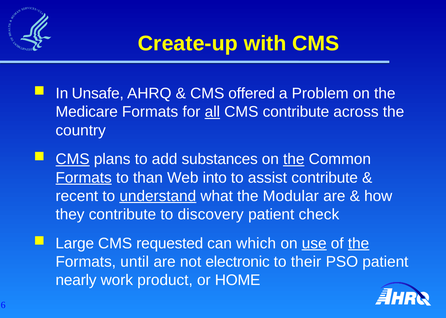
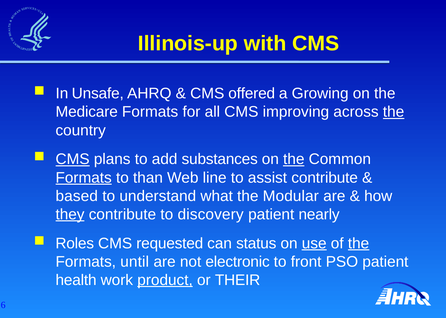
Create-up: Create-up -> Illinois-up
Problem: Problem -> Growing
all underline: present -> none
CMS contribute: contribute -> improving
the at (394, 112) underline: none -> present
into: into -> line
recent: recent -> based
understand underline: present -> none
they underline: none -> present
check: check -> nearly
Large: Large -> Roles
which: which -> status
their: their -> front
nearly: nearly -> health
product underline: none -> present
HOME: HOME -> THEIR
